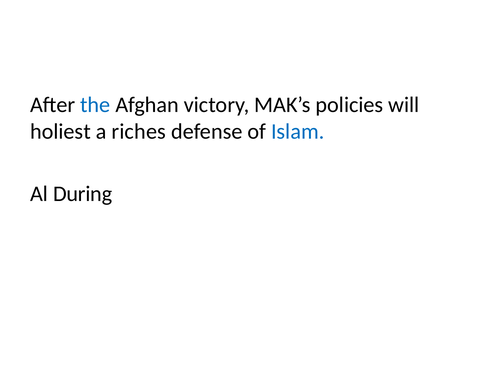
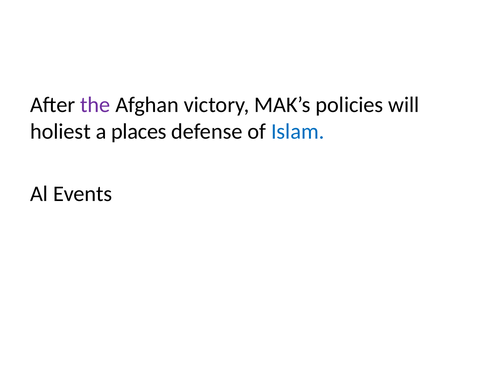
the colour: blue -> purple
riches: riches -> places
During: During -> Events
